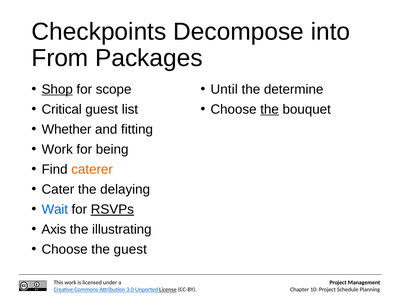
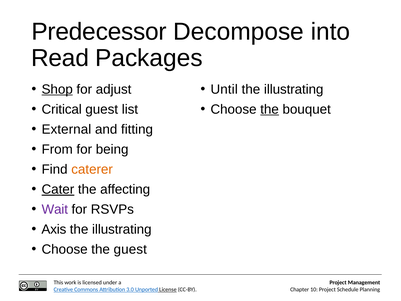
Checkpoints: Checkpoints -> Predecessor
From: From -> Read
scope: scope -> adjust
determine at (294, 89): determine -> illustrating
Whether: Whether -> External
Work at (57, 149): Work -> From
Cater underline: none -> present
delaying: delaying -> affecting
Wait colour: blue -> purple
RSVPs underline: present -> none
